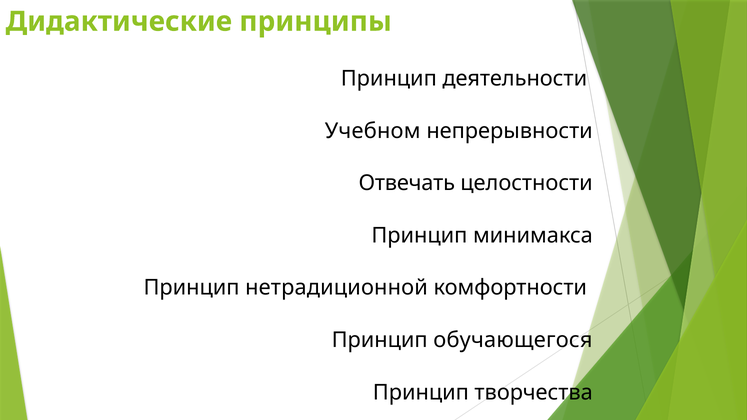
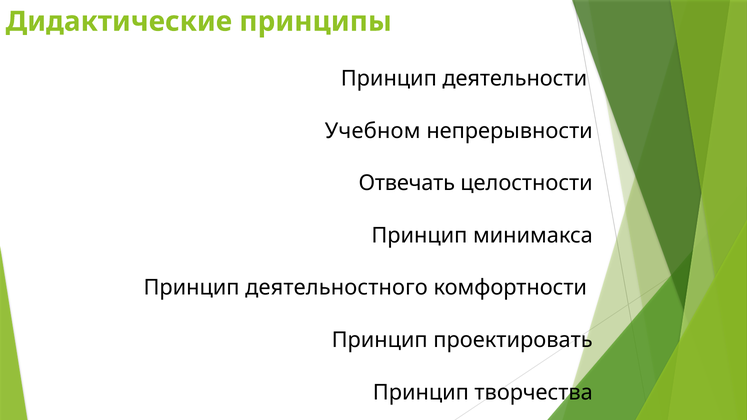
нетрадиционной: нетрадиционной -> деятельностного
обучающегося: обучающегося -> проектировать
